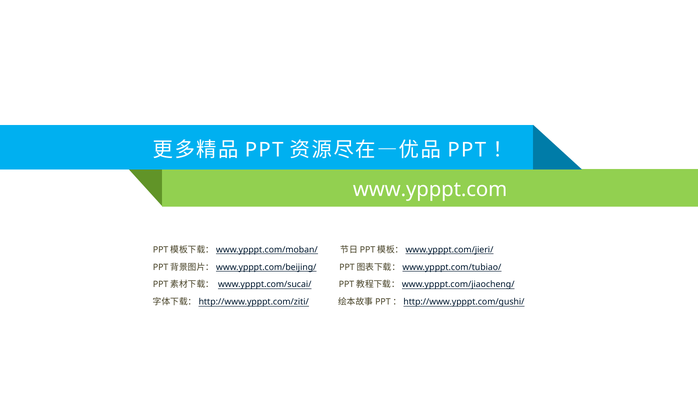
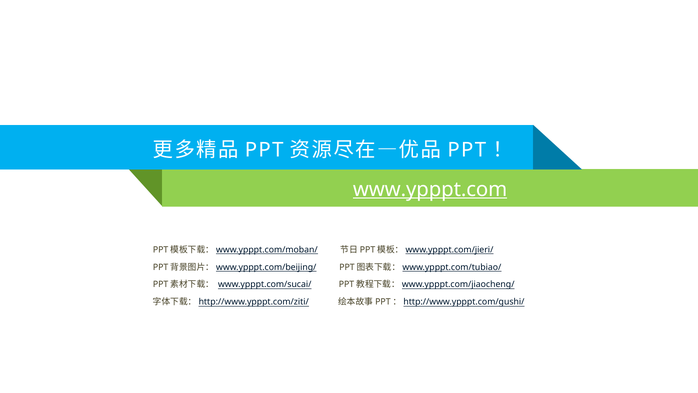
www.ypppt.com underline: none -> present
